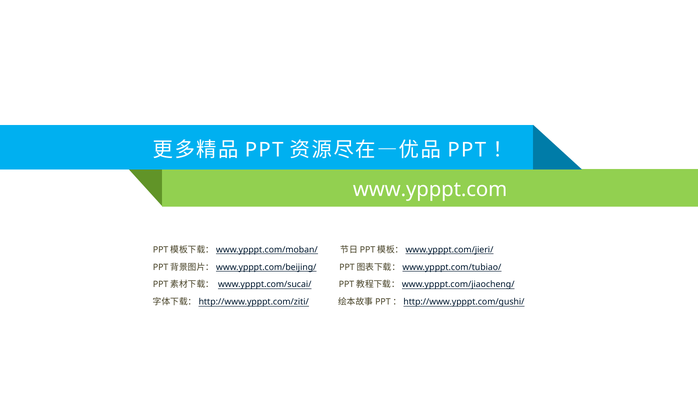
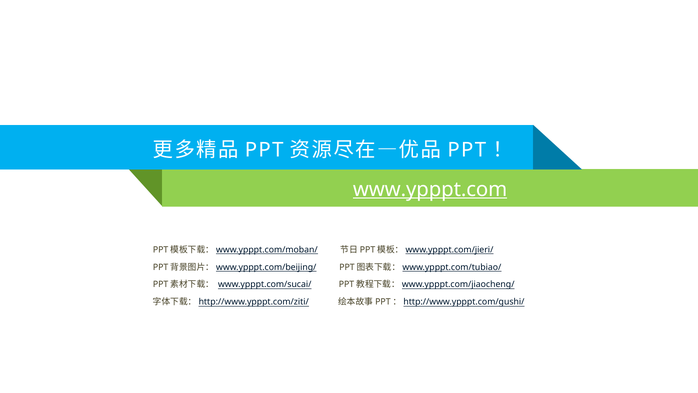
www.ypppt.com underline: none -> present
